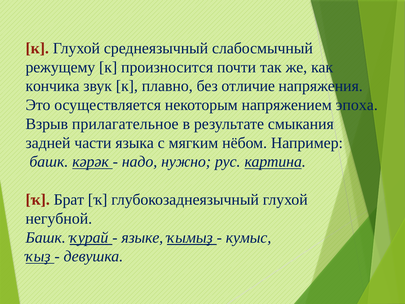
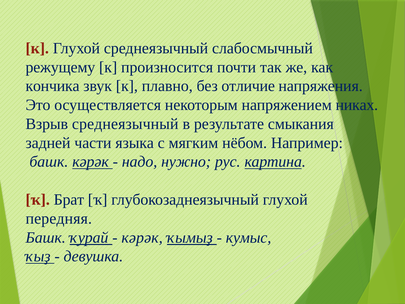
эпоха: эпоха -> никах
Взрыв прилагательное: прилагательное -> среднеязычный
негубной: негубной -> передняя
языке at (142, 237): языке -> кәрәк
